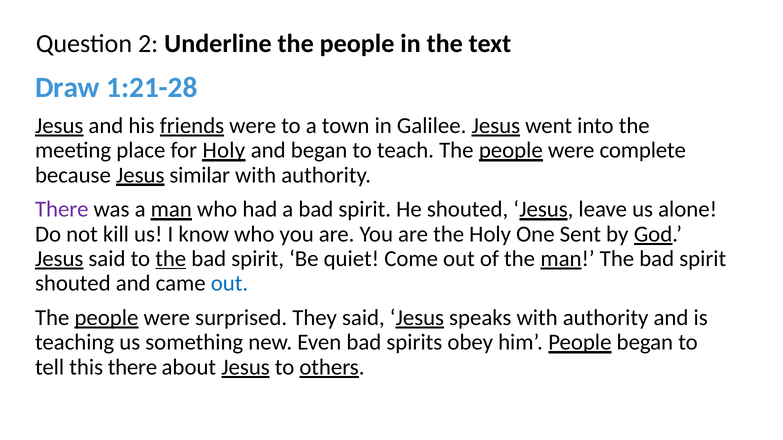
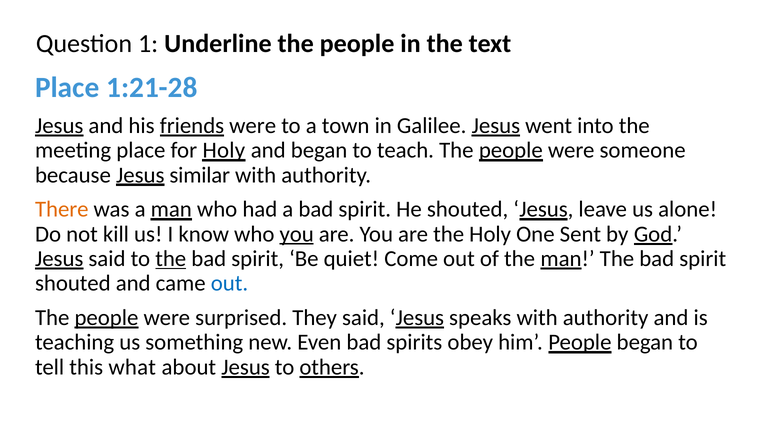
2: 2 -> 1
Draw at (67, 88): Draw -> Place
complete: complete -> someone
There at (62, 210) colour: purple -> orange
you at (297, 234) underline: none -> present
this there: there -> what
